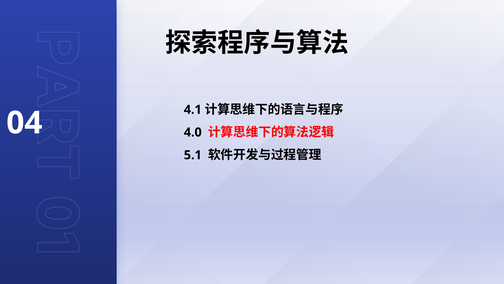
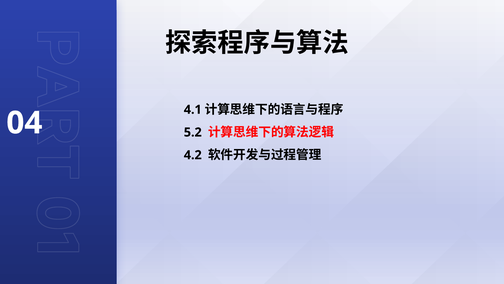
4.0: 4.0 -> 5.2
5.1: 5.1 -> 4.2
